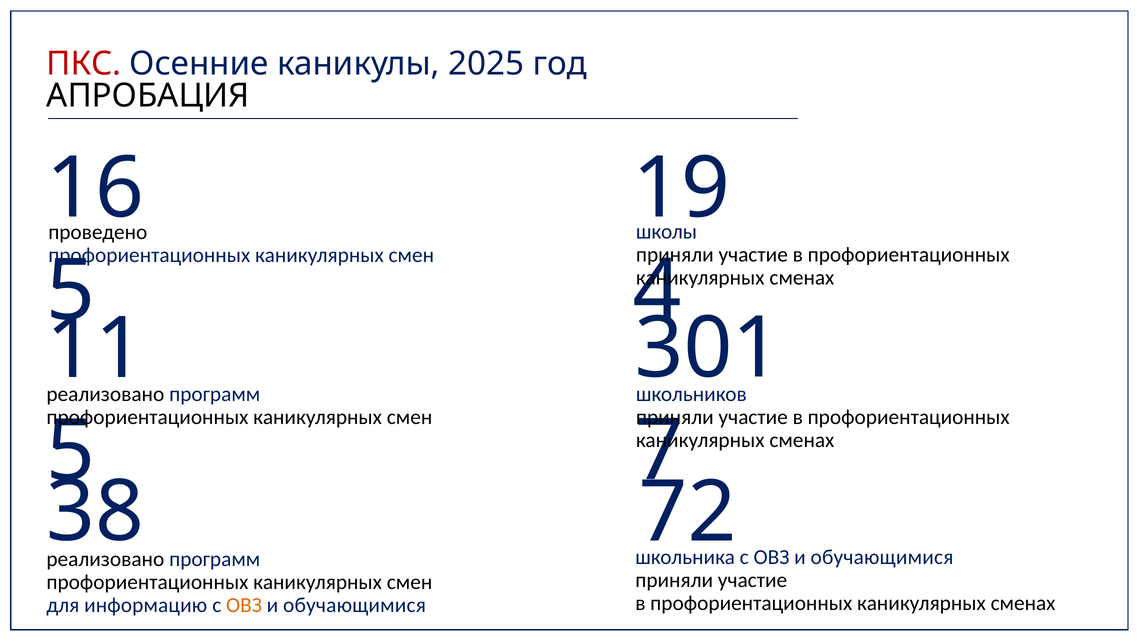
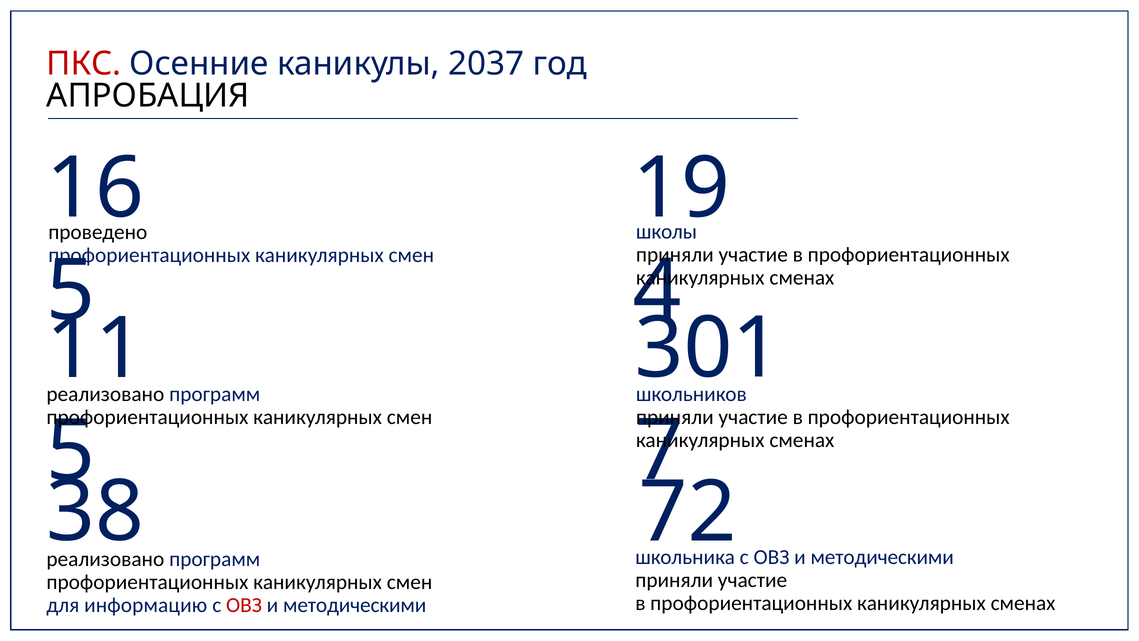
2025: 2025 -> 2037
обучающимися at (882, 557): обучающимися -> методическими
ОВЗ at (244, 605) colour: orange -> red
обучающимися at (355, 605): обучающимися -> методическими
